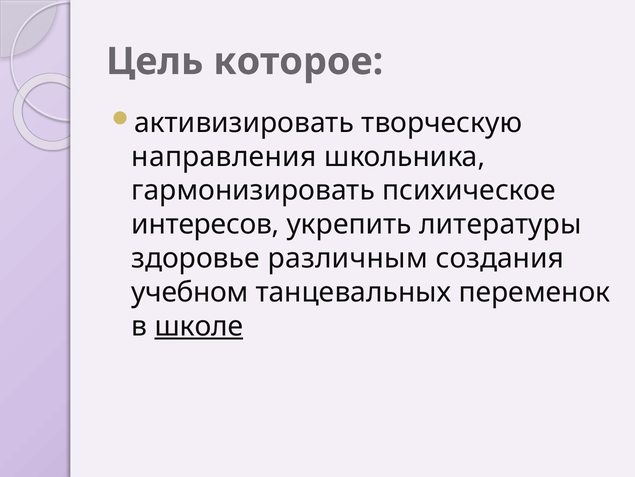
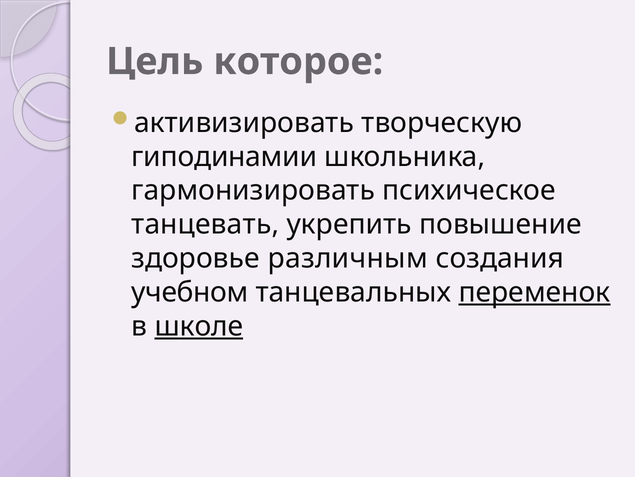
направления: направления -> гиподинамии
интересов: интересов -> танцевать
литературы: литературы -> повышение
переменок underline: none -> present
